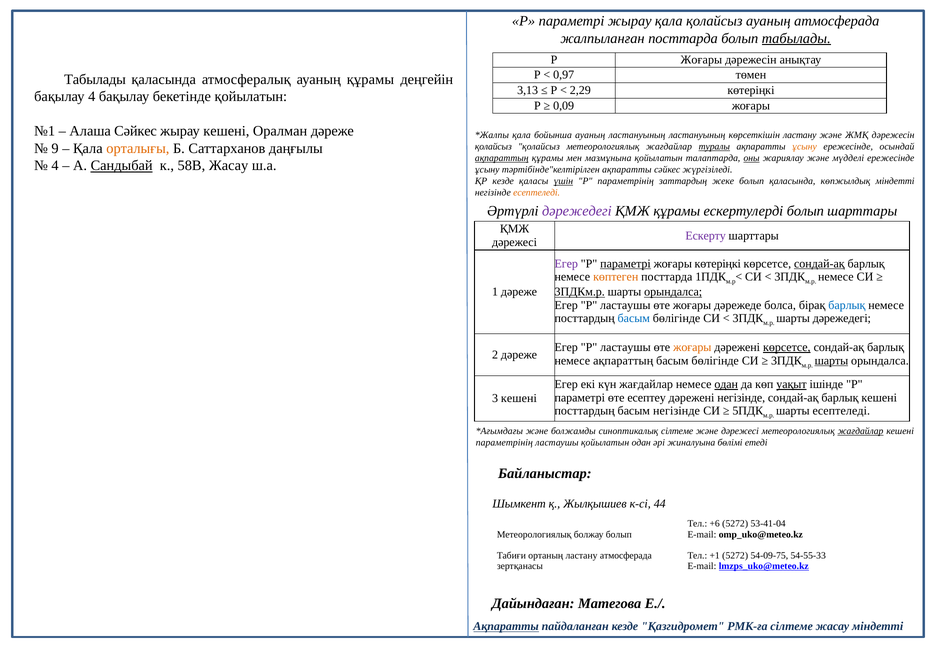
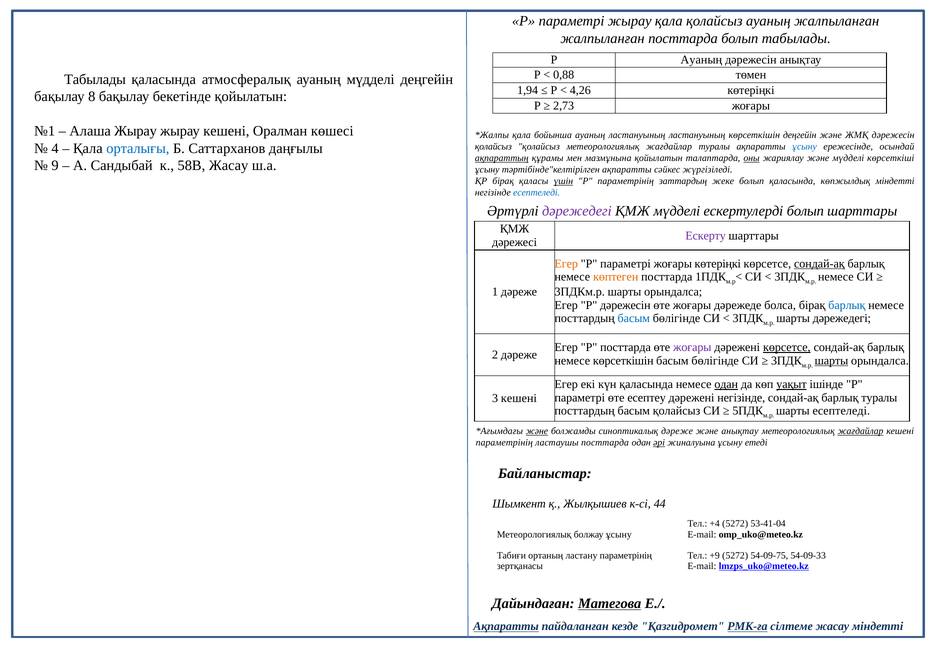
ауаның атмосферада: атмосферада -> жалпыланған
табылады at (796, 38) underline: present -> none
Р Жоғары: Жоғары -> Ауаның
0,97: 0,97 -> 0,88
ауаның құрамы: құрамы -> мүдделі
3,13: 3,13 -> 1,94
2,29: 2,29 -> 4,26
бақылау 4: 4 -> 8
0,09: 0,09 -> 2,73
Алаша Сәйкес: Сәйкес -> Жырау
Оралман дәреже: дәреже -> көшесі
көрсеткішін ластану: ластану -> деңгейін
9: 9 -> 4
орталығы colour: orange -> blue
туралы at (714, 147) underline: present -> none
ұсыну at (805, 147) colour: orange -> blue
мүдделі ережесінде: ережесінде -> көрсеткіші
4 at (55, 166): 4 -> 9
Сандыбай underline: present -> none
ҚР кезде: кезде -> бірақ
есептеледі at (537, 193) colour: orange -> blue
ҚМЖ құрамы: құрамы -> мүдделі
Егер at (566, 264) colour: purple -> orange
параметрі at (626, 264) underline: present -> none
3ПДКм.р underline: present -> none
орындалса at (673, 292) underline: present -> none
P ластаушы: ластаушы -> дәрежесін
Р ластаушы: ластаушы -> посттарда
жоғары at (692, 347) colour: orange -> purple
немесе ақпараттың: ақпараттың -> көрсеткішін
күн жағдайлар: жағдайлар -> қаласында
барлық кешені: кешені -> туралы
басым негізінде: негізінде -> қолайсыз
және at (537, 431) underline: none -> present
синоптикалық сілтеме: сілтеме -> дәреже
және дәрежесі: дәрежесі -> анықтау
ластаушы қойылатын: қойылатын -> посттарда
әрі underline: none -> present
жиналуына бөлімі: бөлімі -> ұсыну
+6: +6 -> +4
болжау болып: болып -> ұсыну
ластану атмосферада: атмосферада -> параметрінің
+1: +1 -> +9
54-55-33: 54-55-33 -> 54-09-33
Матегова underline: none -> present
РМК-ға underline: none -> present
